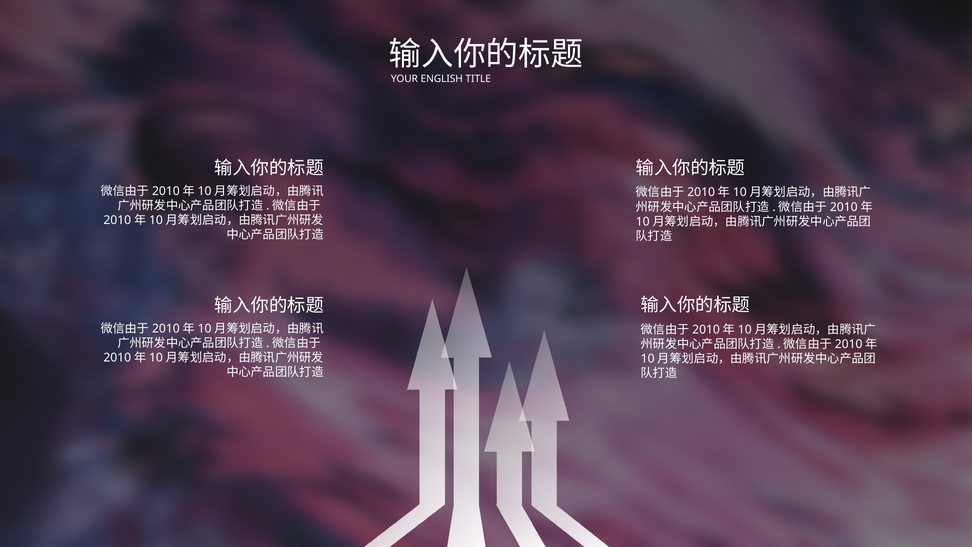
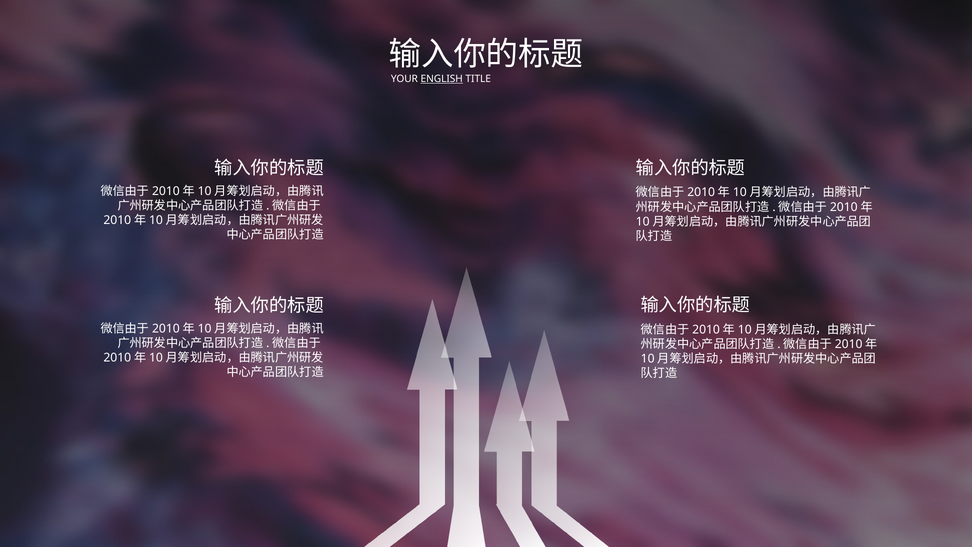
ENGLISH underline: none -> present
